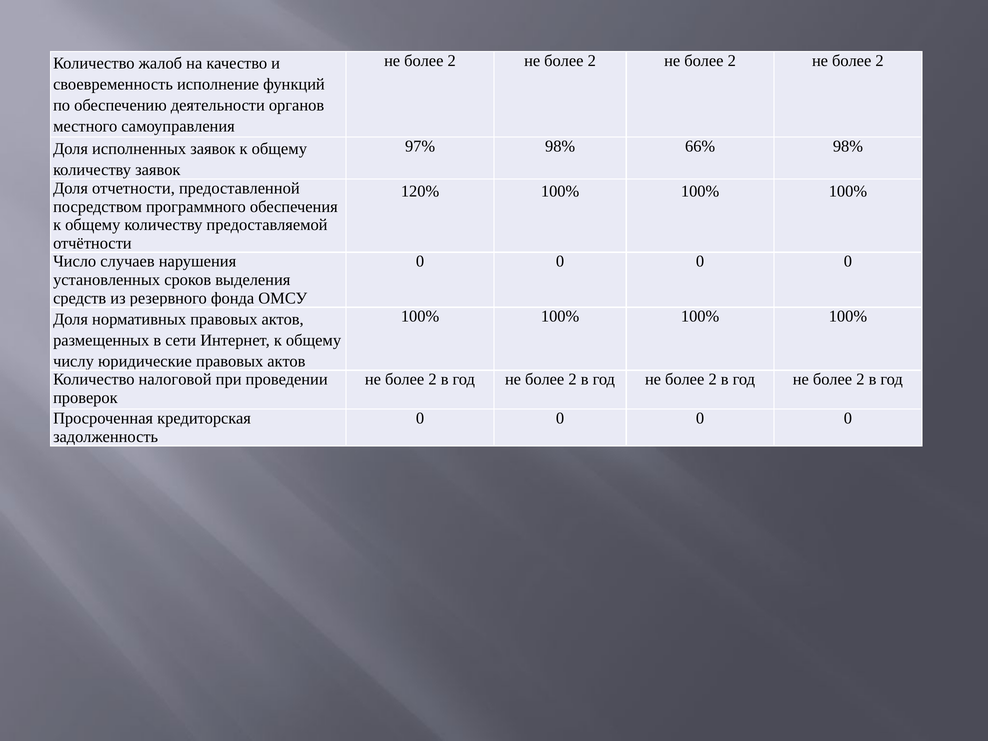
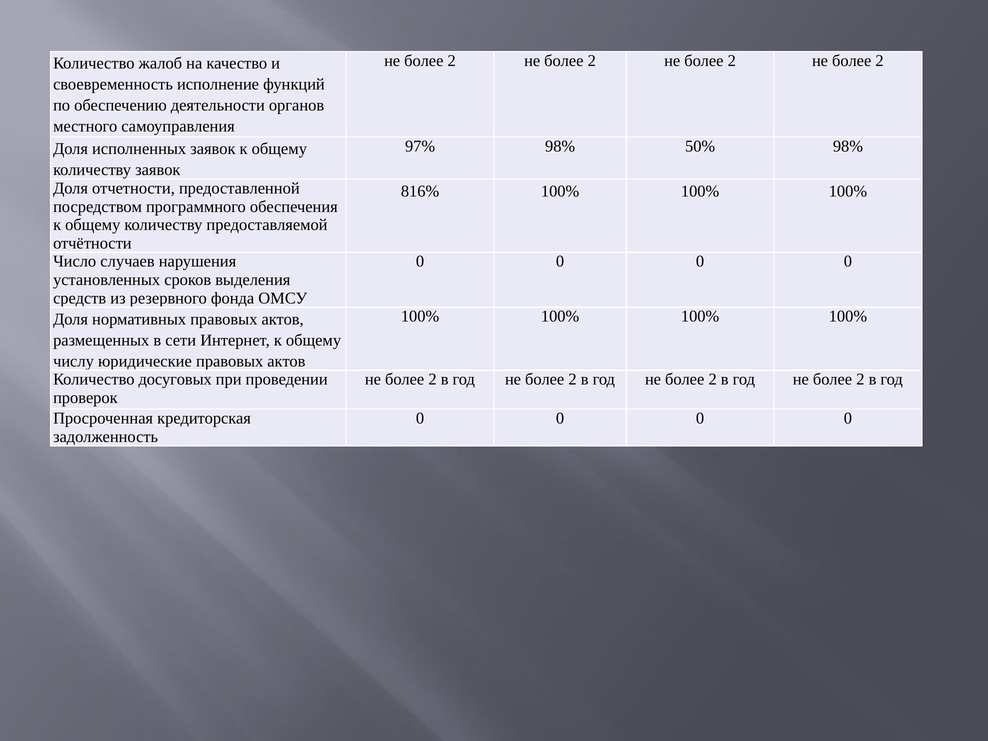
66%: 66% -> 50%
120%: 120% -> 816%
налоговой: налоговой -> досуговых
